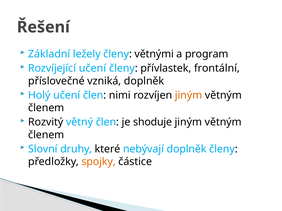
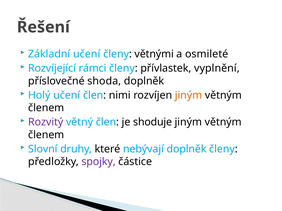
Základní ležely: ležely -> učení
program: program -> osmileté
Rozvíjející učení: učení -> rámci
frontální: frontální -> vyplnění
vzniká: vzniká -> shoda
Rozvitý colour: black -> purple
spojky colour: orange -> purple
